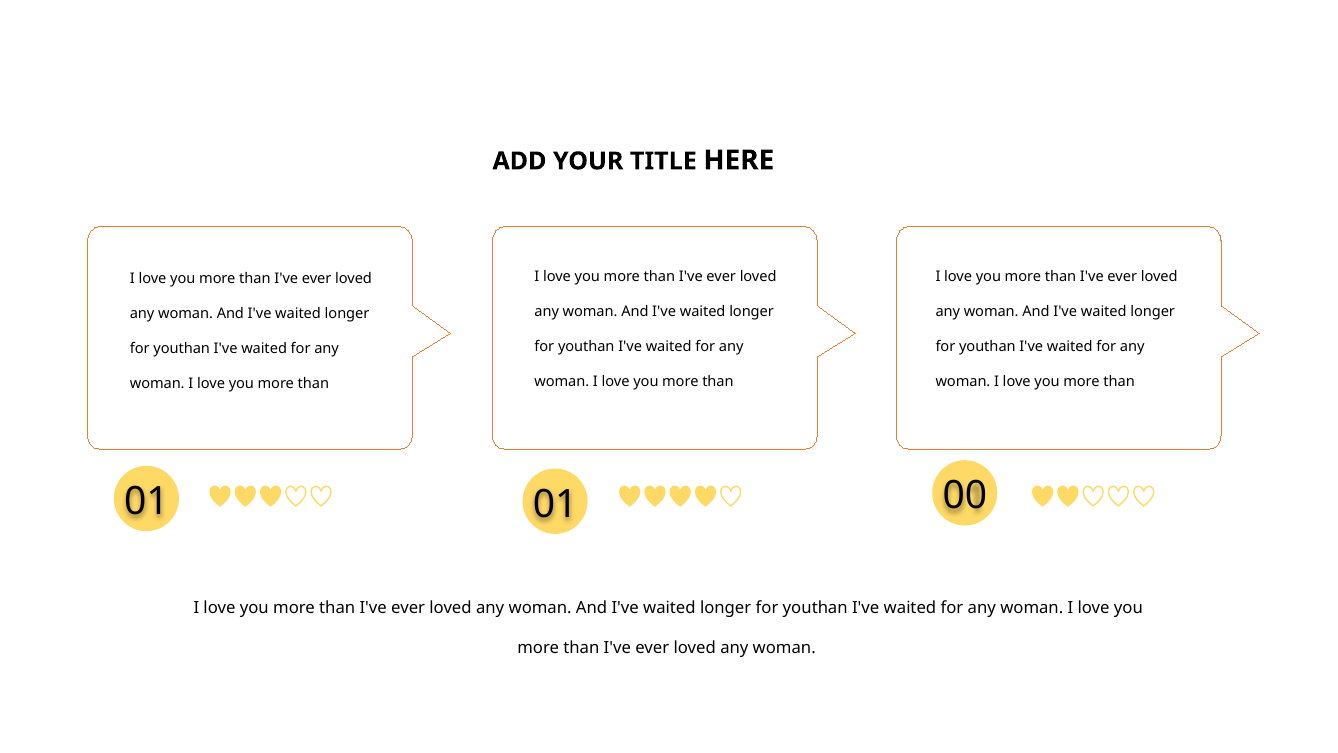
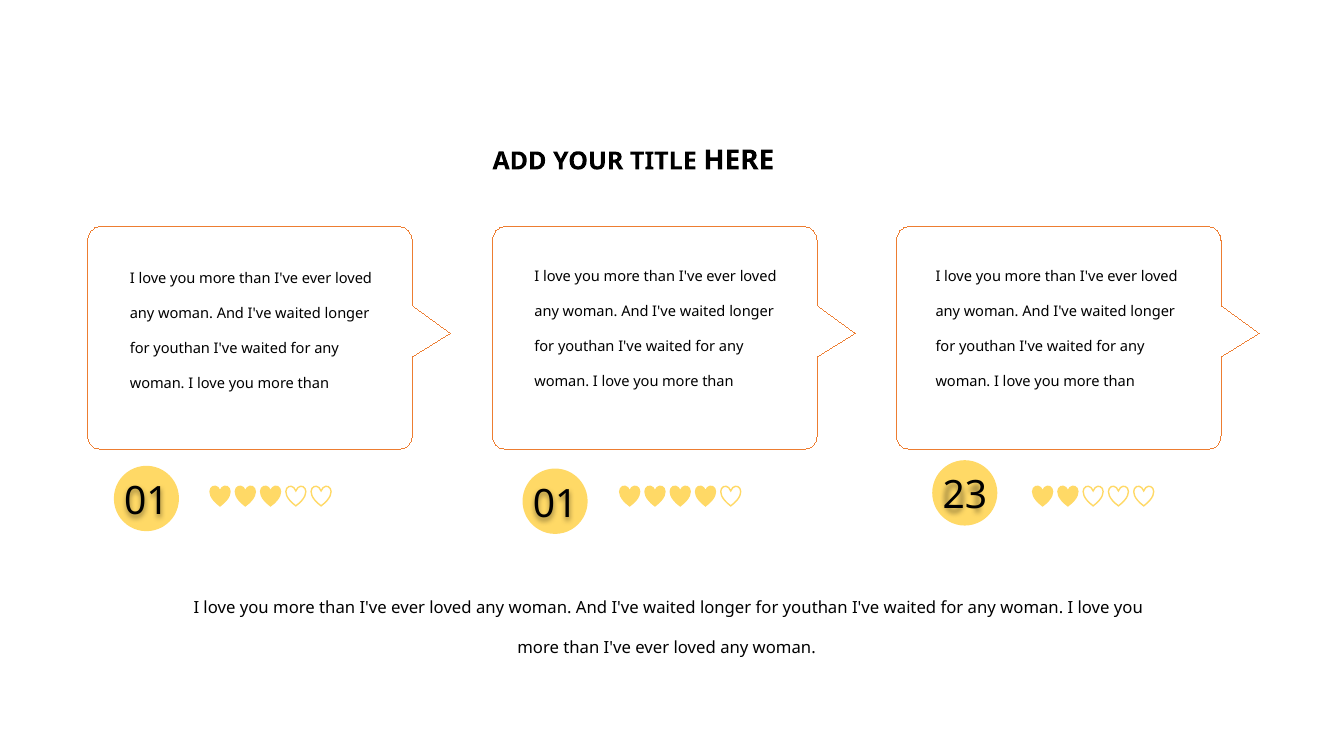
00: 00 -> 23
